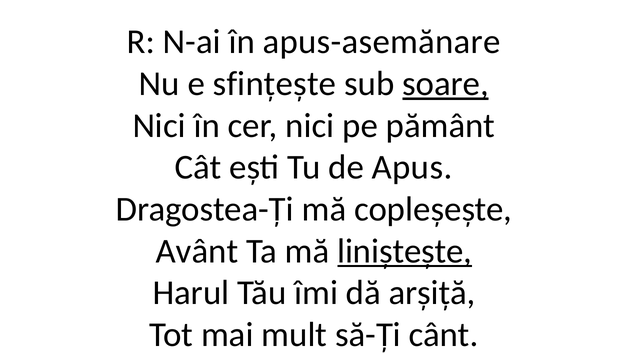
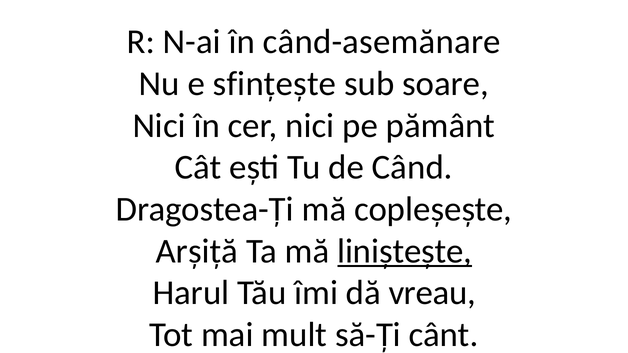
apus-asemănare: apus-asemănare -> când-asemănare
soare underline: present -> none
Apus: Apus -> Când
Avânt: Avânt -> Arșiță
arșiță: arșiță -> vreau
